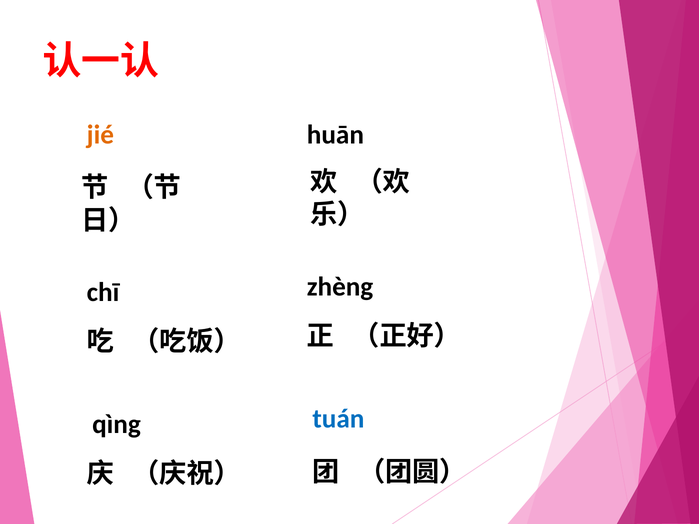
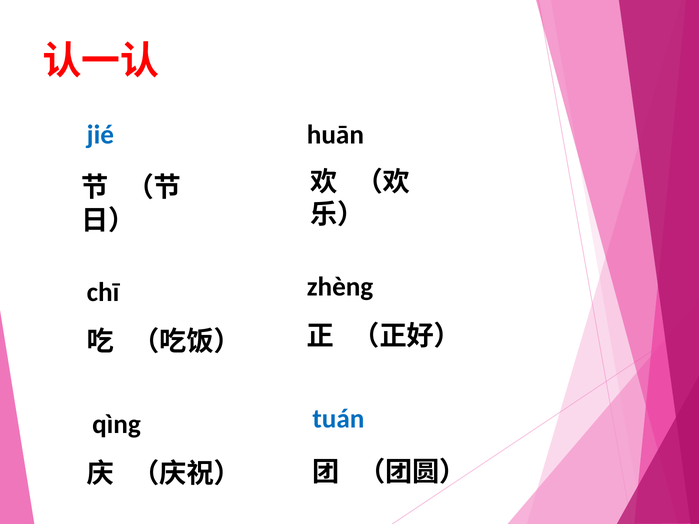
jié colour: orange -> blue
